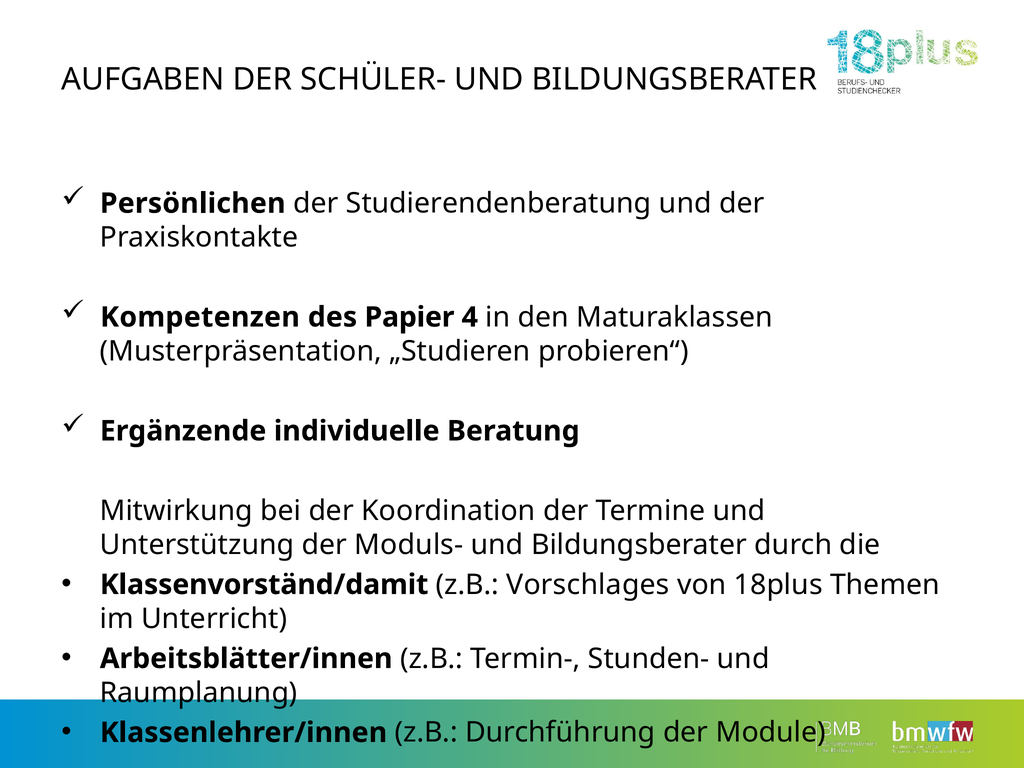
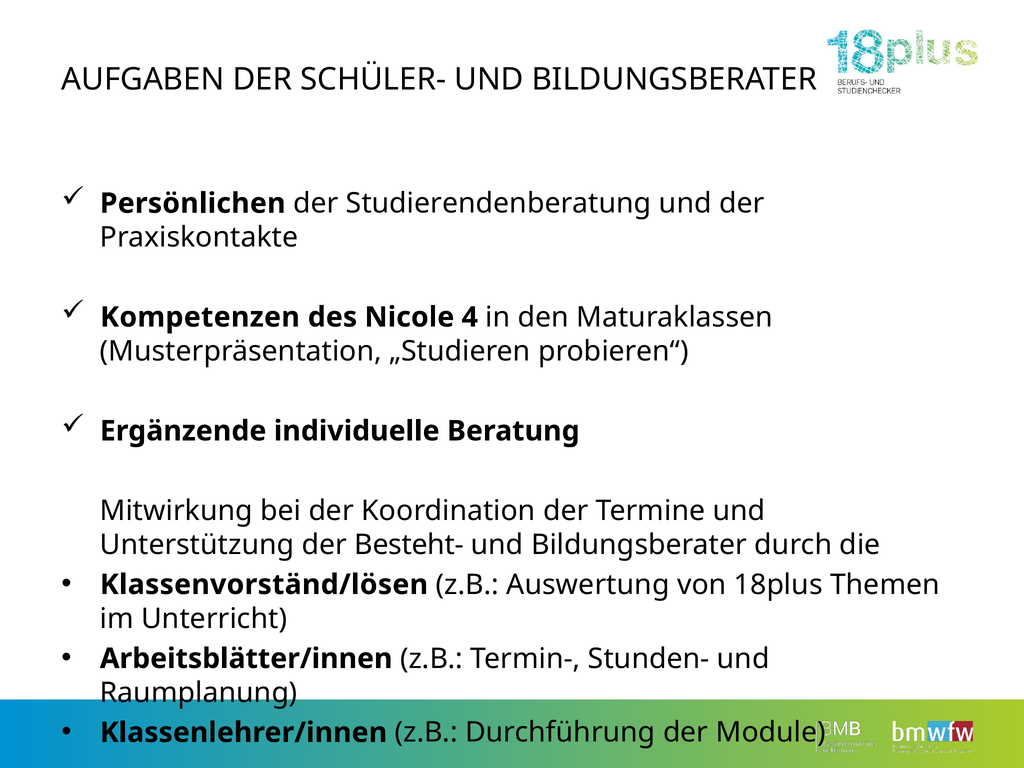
Papier: Papier -> Nicole
Moduls-: Moduls- -> Besteht-
Klassenvorständ/damit: Klassenvorständ/damit -> Klassenvorständ/lösen
Vorschlages: Vorschlages -> Auswertung
